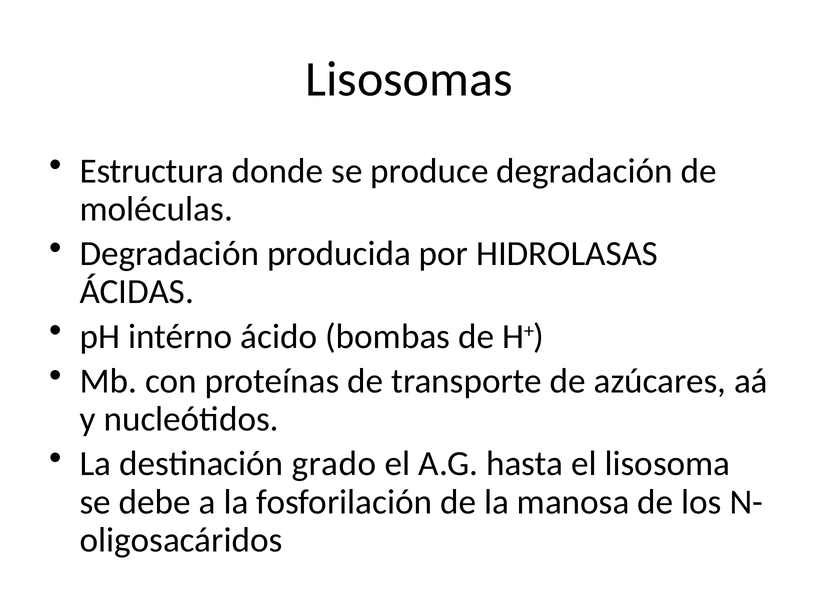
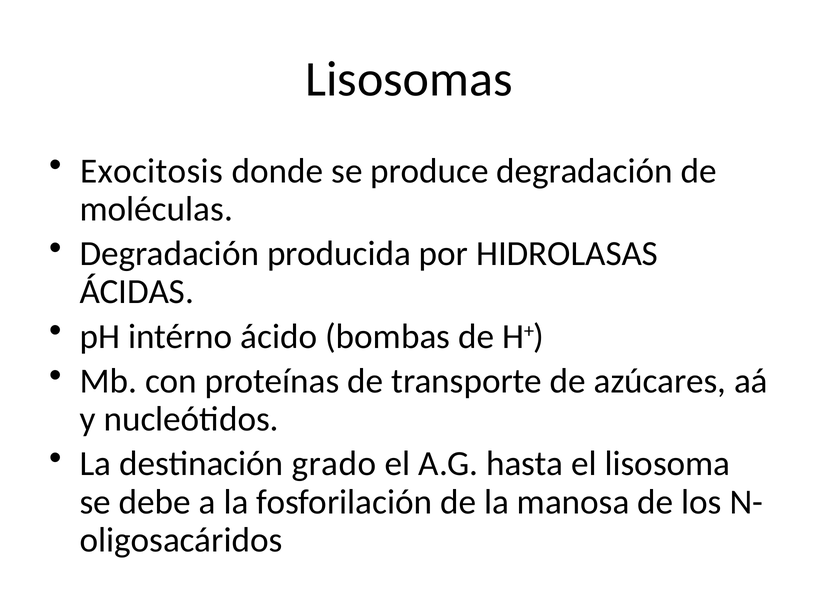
Estructura: Estructura -> Exocitosis
